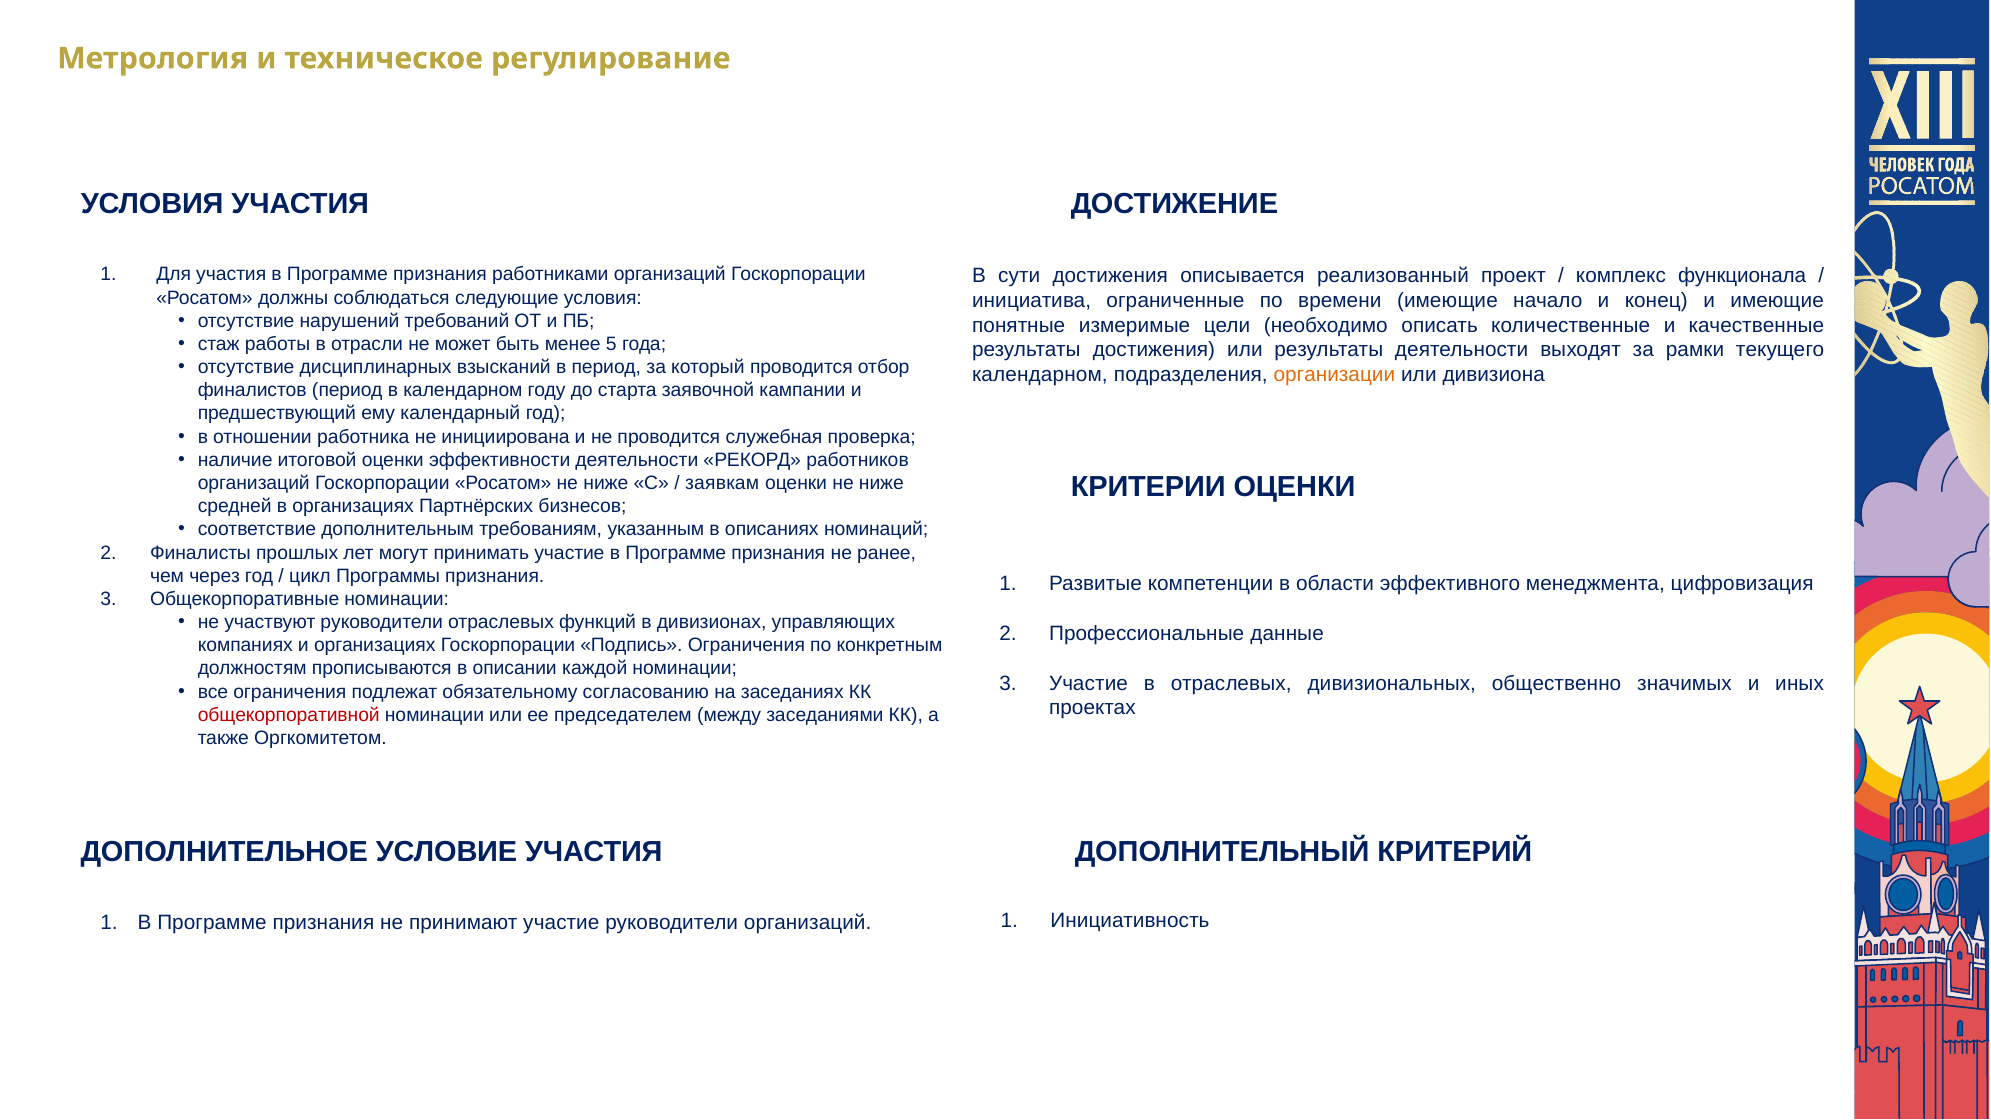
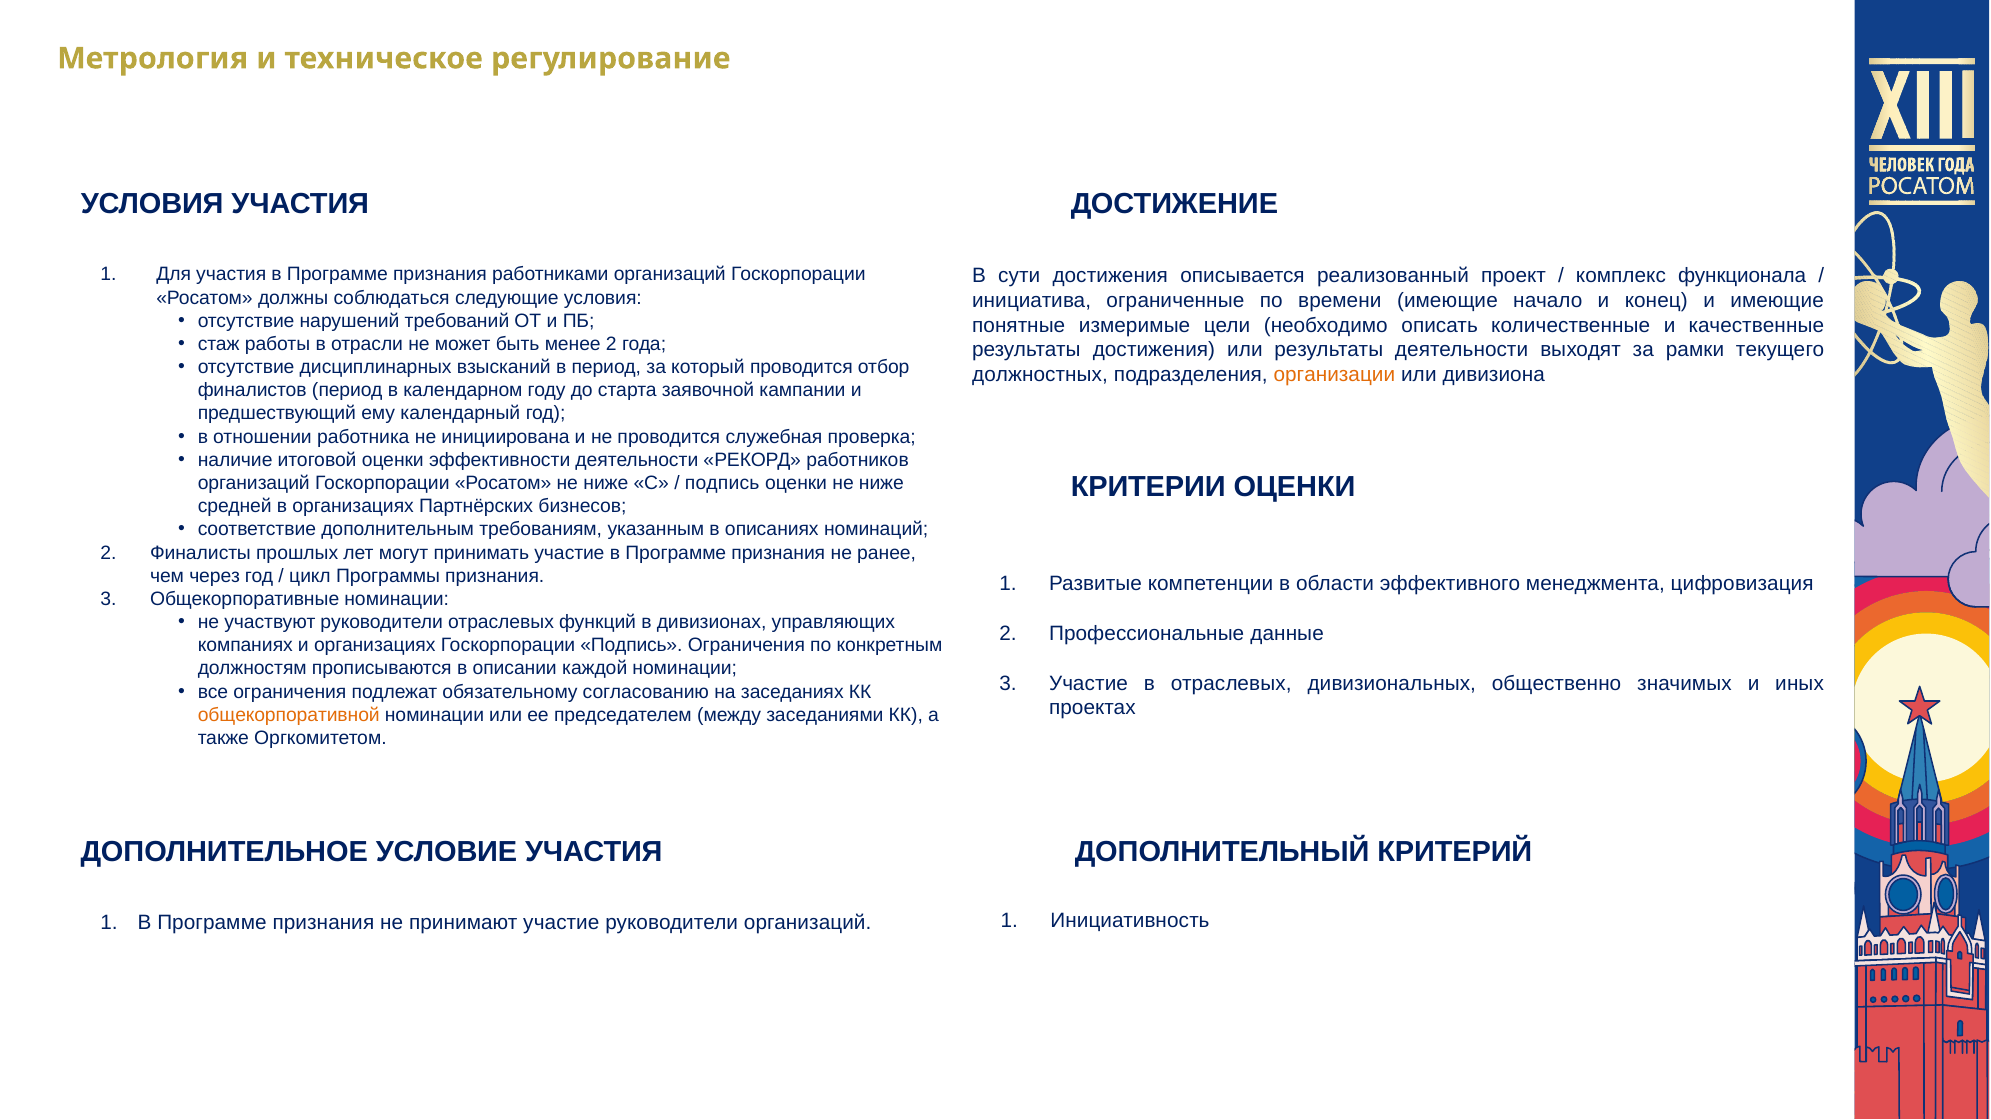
менее 5: 5 -> 2
календарном at (1040, 375): календарном -> должностных
заявкам at (722, 483): заявкам -> подпись
общекорпоративной colour: red -> orange
